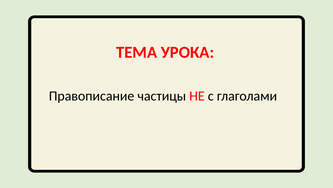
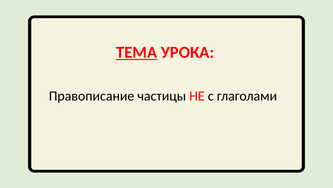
ТЕМА underline: none -> present
